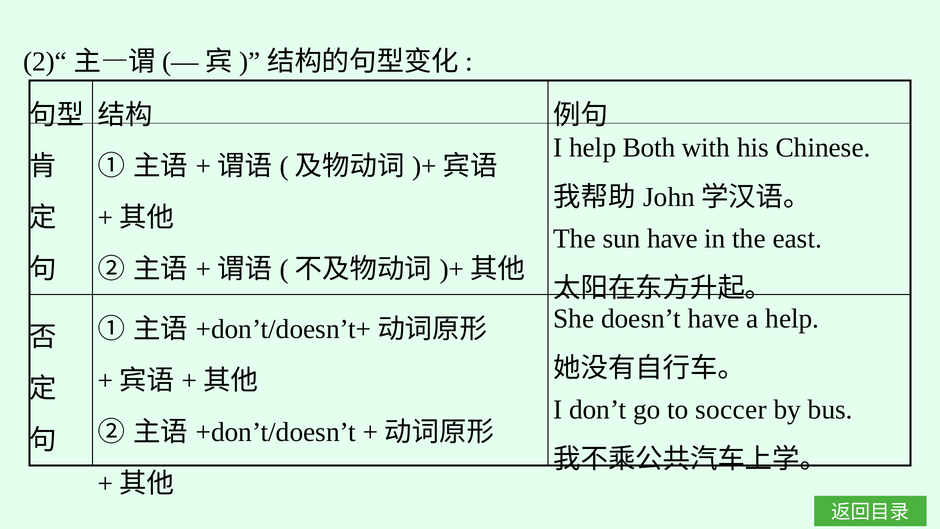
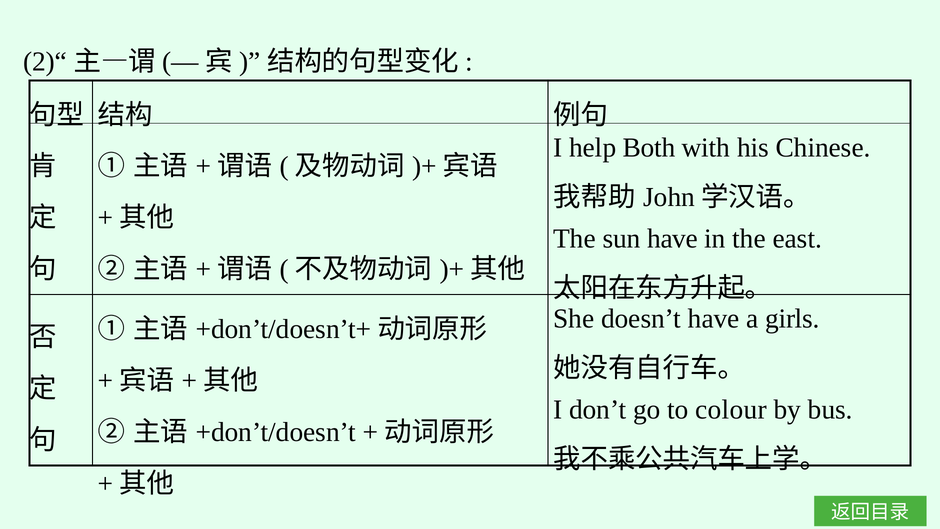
a help: help -> girls
soccer: soccer -> colour
